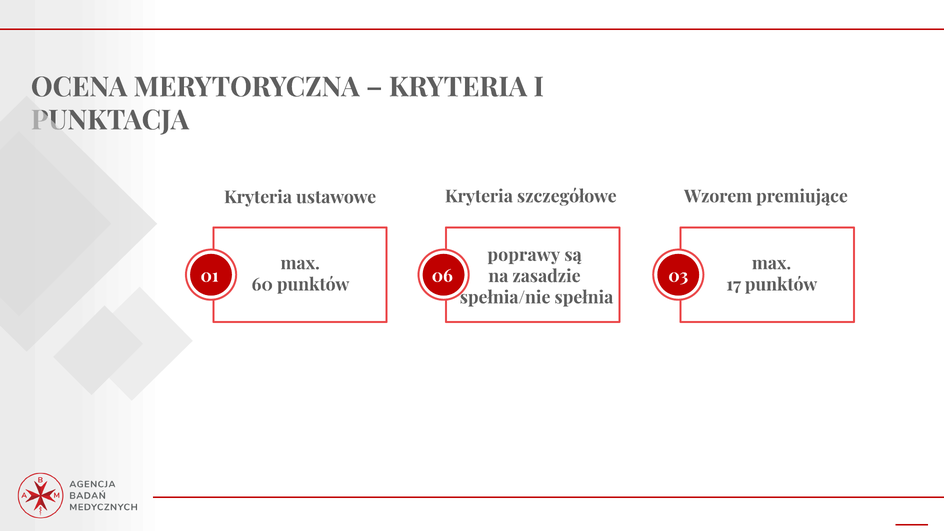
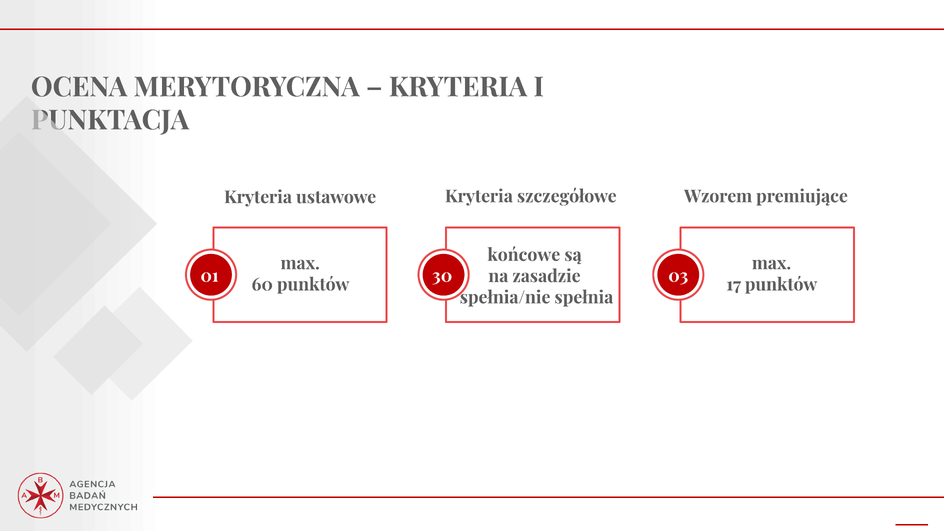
poprawy: poprawy -> końcowe
06: 06 -> 30
